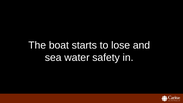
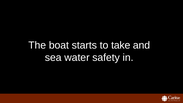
lose: lose -> take
